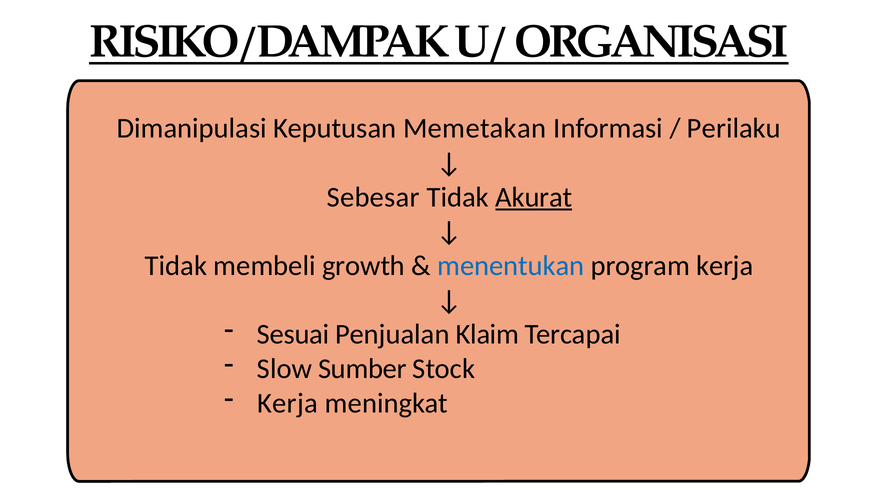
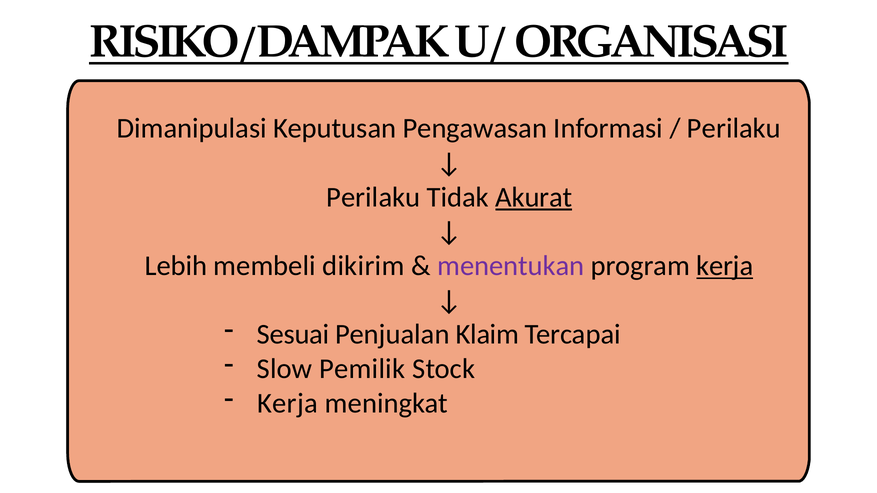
Memetakan: Memetakan -> Pengawasan
Sebesar at (373, 197): Sebesar -> Perilaku
Tidak at (176, 266): Tidak -> Lebih
growth: growth -> dikirim
menentukan colour: blue -> purple
kerja at (725, 266) underline: none -> present
Sumber: Sumber -> Pemilik
